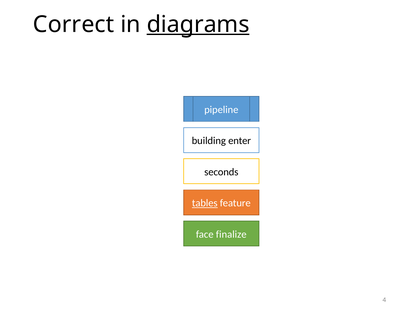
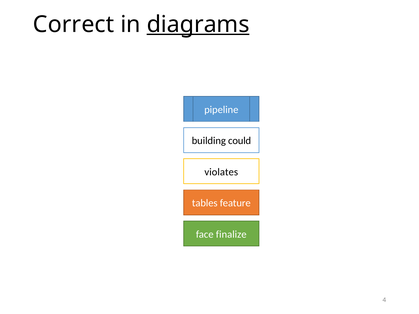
enter: enter -> could
seconds: seconds -> violates
tables underline: present -> none
